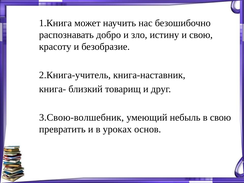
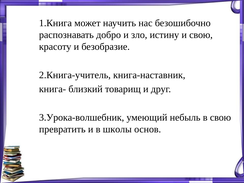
3.Свою-волшебник: 3.Свою-волшебник -> 3.Урока-волшебник
уроках: уроках -> школы
